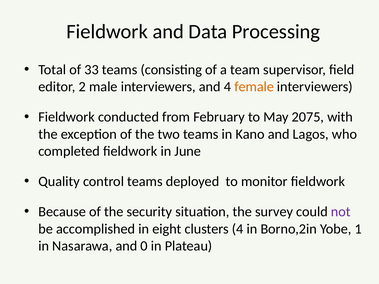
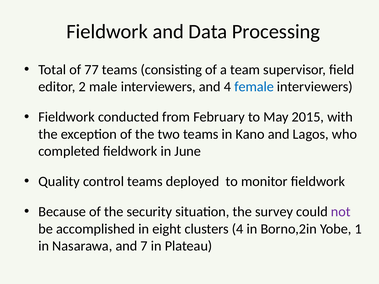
33: 33 -> 77
female colour: orange -> blue
2075: 2075 -> 2015
0: 0 -> 7
